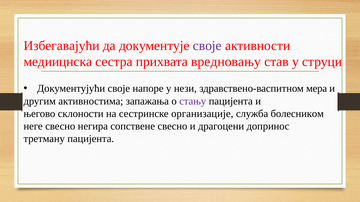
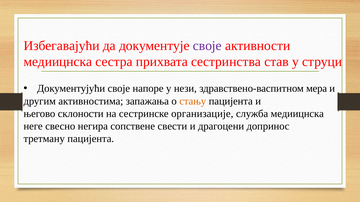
вредновању: вредновању -> сестринства
стању colour: purple -> orange
служба болесником: болесником -> медиицнска
сопствене свесно: свесно -> свести
